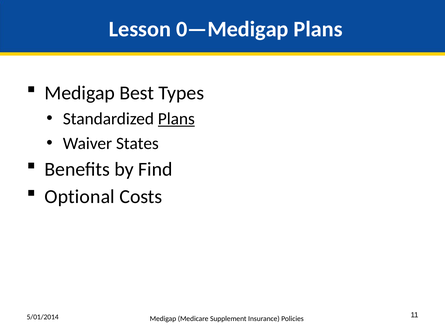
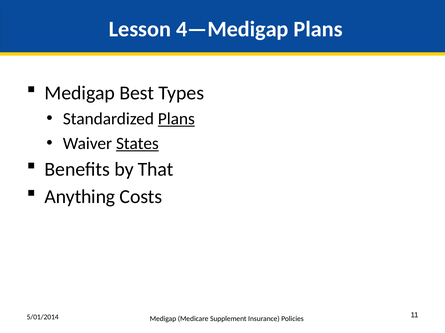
0—Medigap: 0—Medigap -> 4—Medigap
States underline: none -> present
Find: Find -> That
Optional: Optional -> Anything
